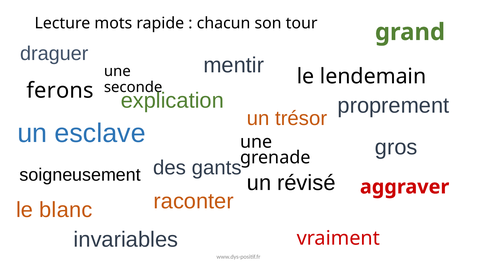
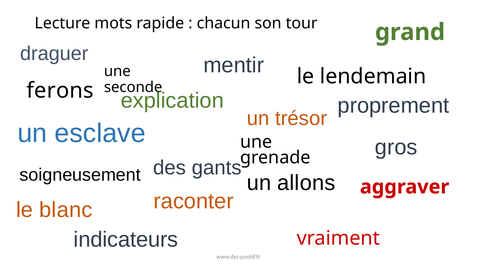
révisé: révisé -> allons
invariables: invariables -> indicateurs
